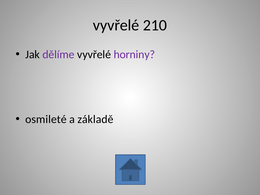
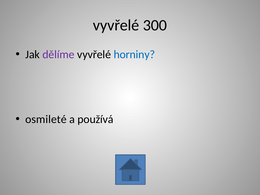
210: 210 -> 300
horniny colour: purple -> blue
základě: základě -> používá
